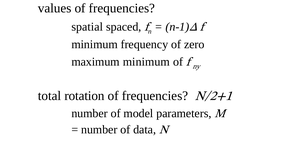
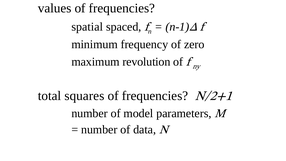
maximum minimum: minimum -> revolution
rotation: rotation -> squares
